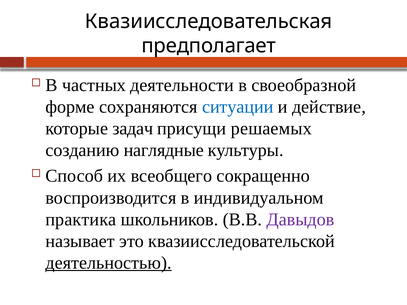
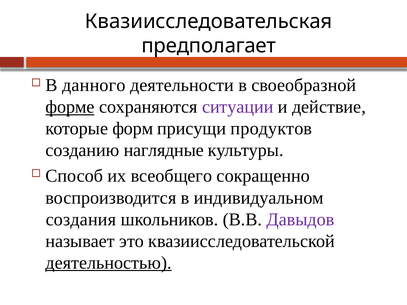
частных: частных -> данного
форме underline: none -> present
ситуации colour: blue -> purple
задач: задач -> форм
решаемых: решаемых -> продуктов
практика: практика -> создания
